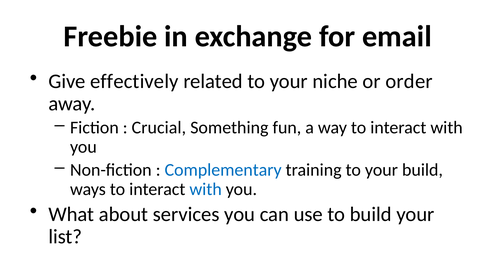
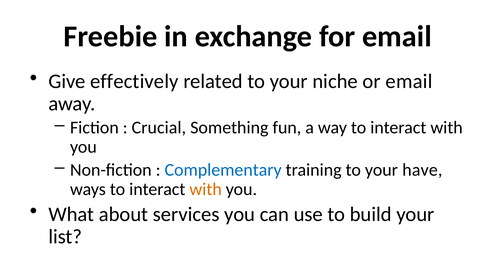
or order: order -> email
your build: build -> have
with at (206, 189) colour: blue -> orange
